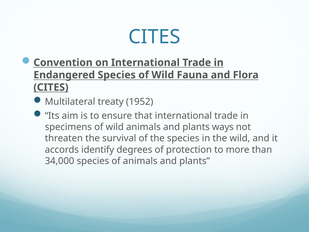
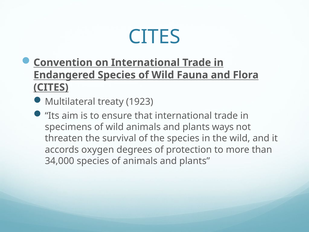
1952: 1952 -> 1923
identify: identify -> oxygen
